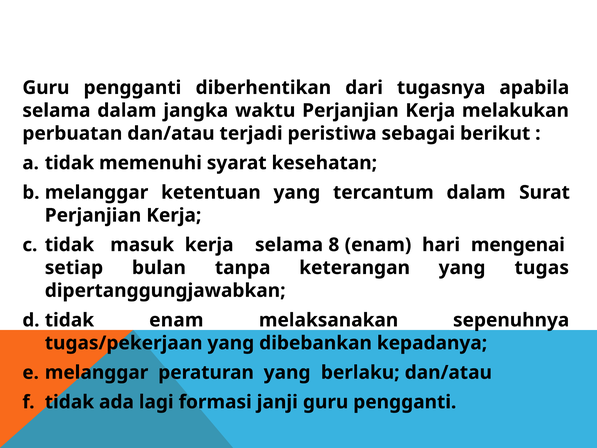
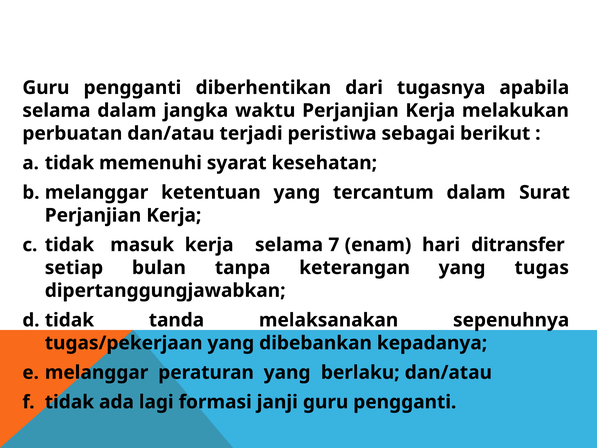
8: 8 -> 7
mengenai: mengenai -> ditransfer
tidak enam: enam -> tanda
